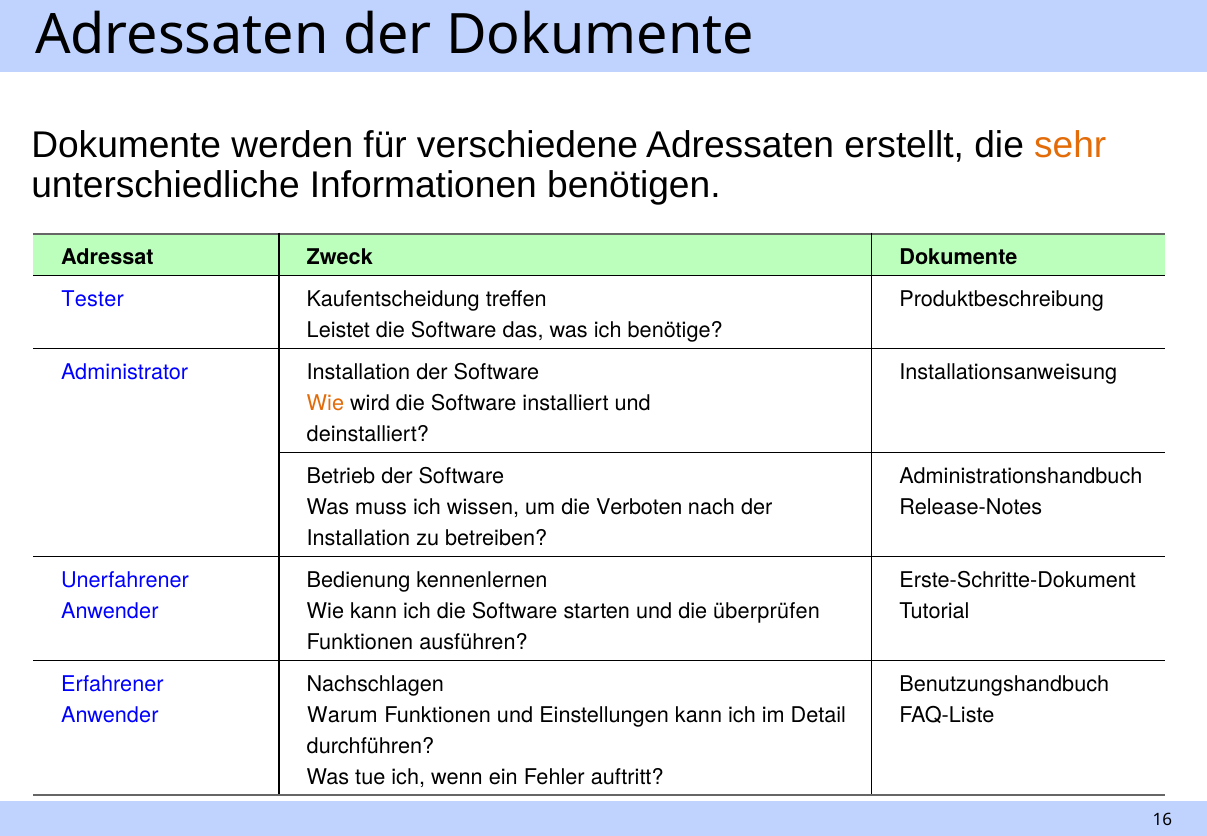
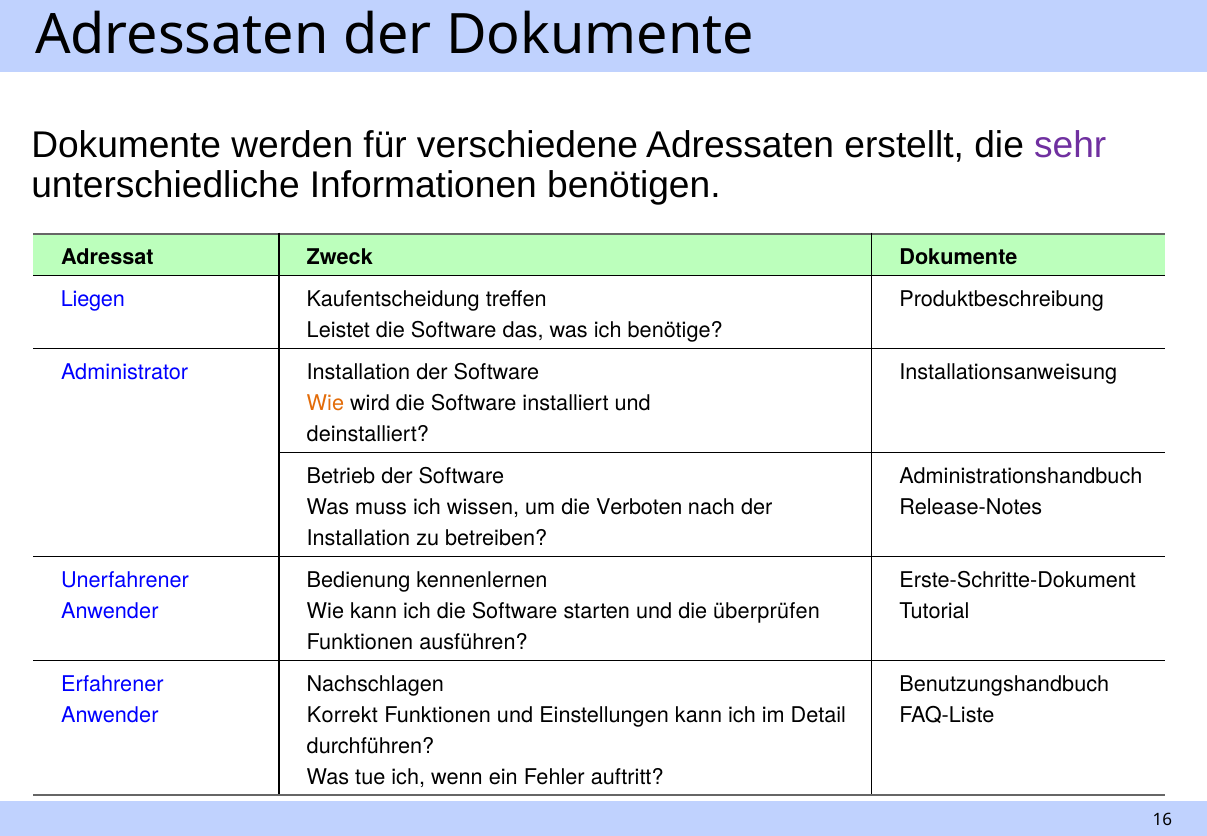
sehr colour: orange -> purple
Tester: Tester -> Liegen
Warum: Warum -> Korrekt
